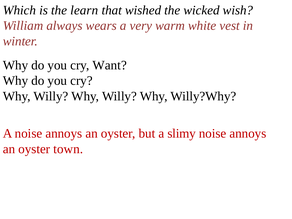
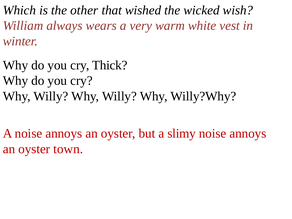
learn: learn -> other
Want: Want -> Thick
